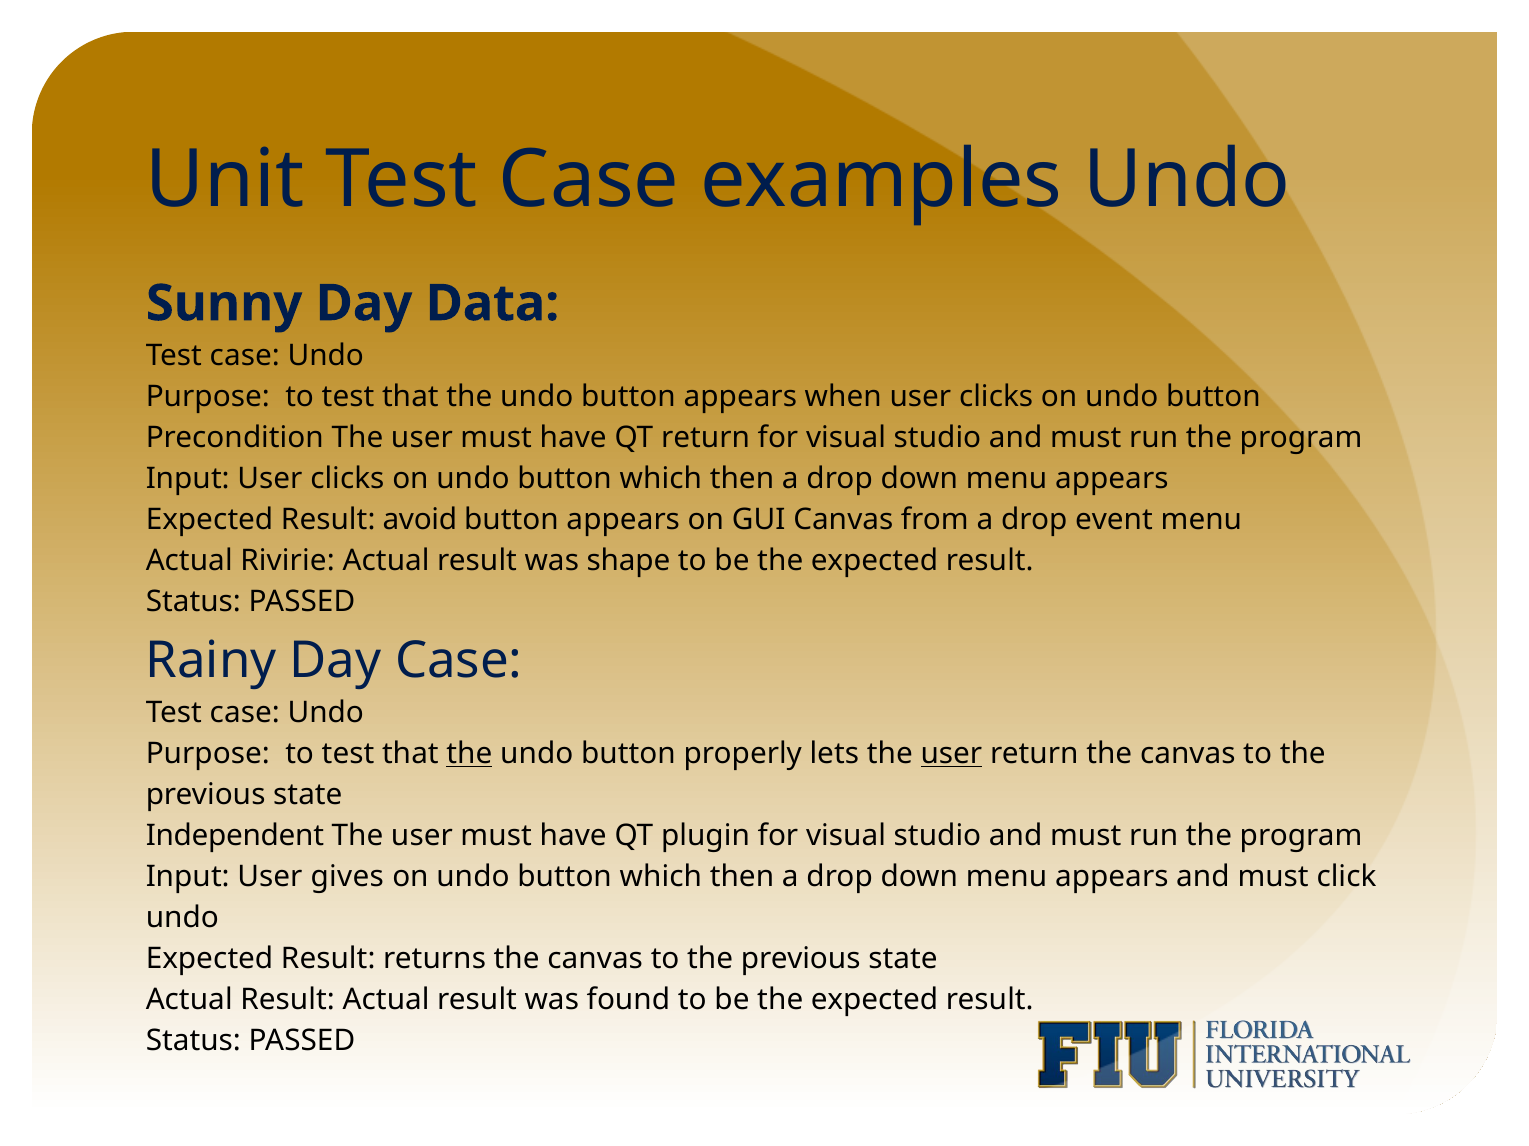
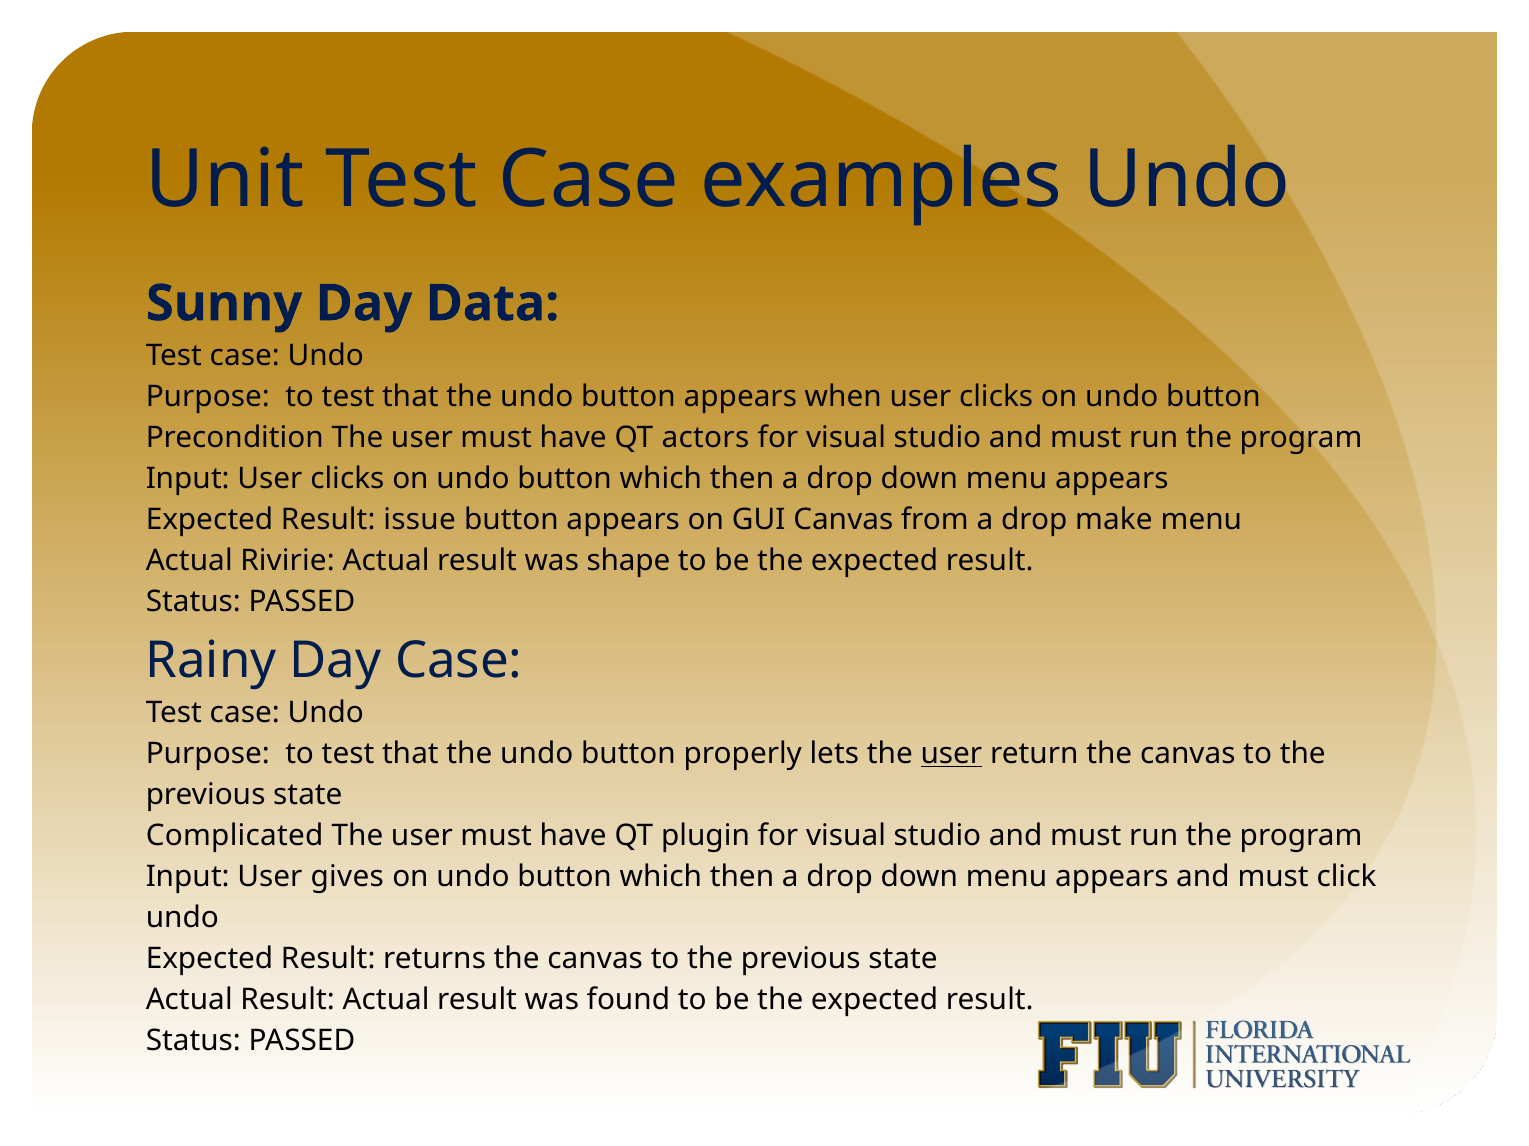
QT return: return -> actors
avoid: avoid -> issue
event: event -> make
the at (469, 754) underline: present -> none
Independent: Independent -> Complicated
